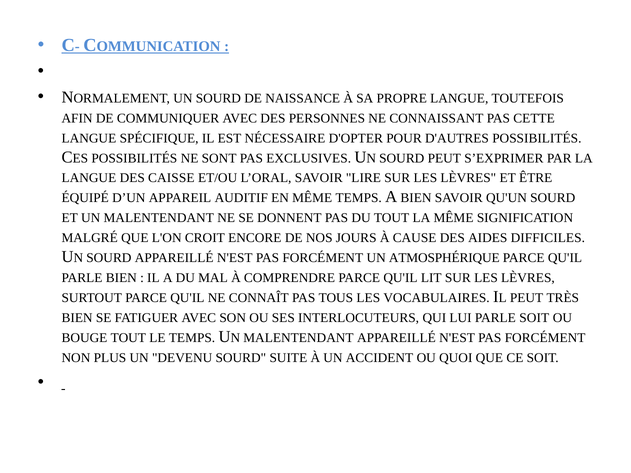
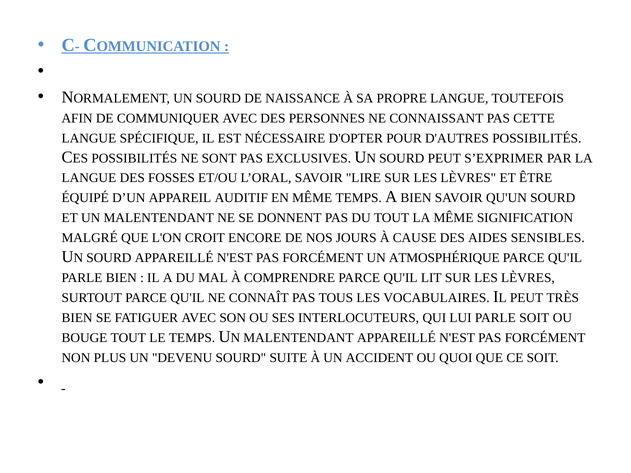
CAISSE: CAISSE -> FOSSES
DIFFICILES: DIFFICILES -> SENSIBLES
